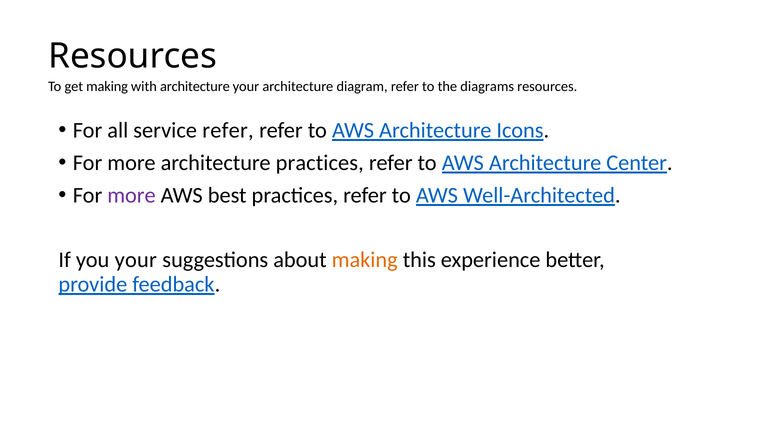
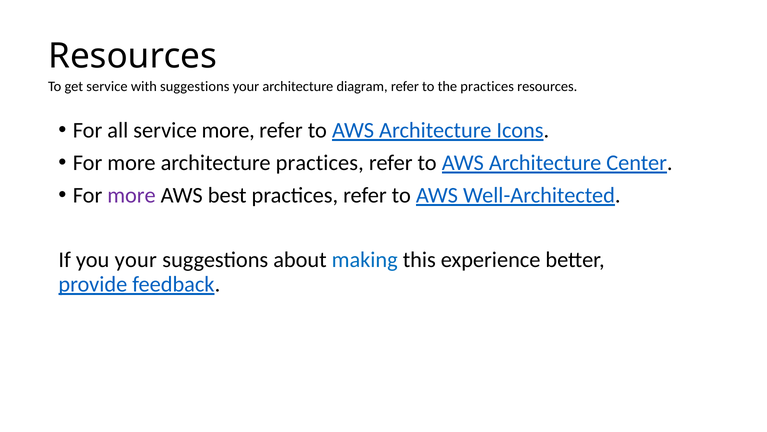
get making: making -> service
with architecture: architecture -> suggestions
the diagrams: diagrams -> practices
service refer: refer -> more
making at (365, 260) colour: orange -> blue
